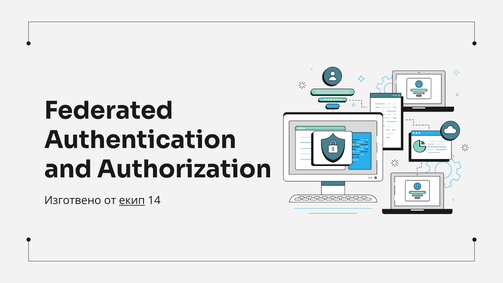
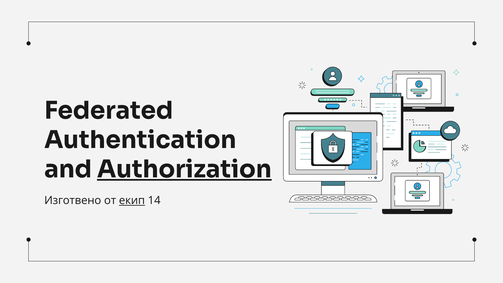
Authorization underline: none -> present
